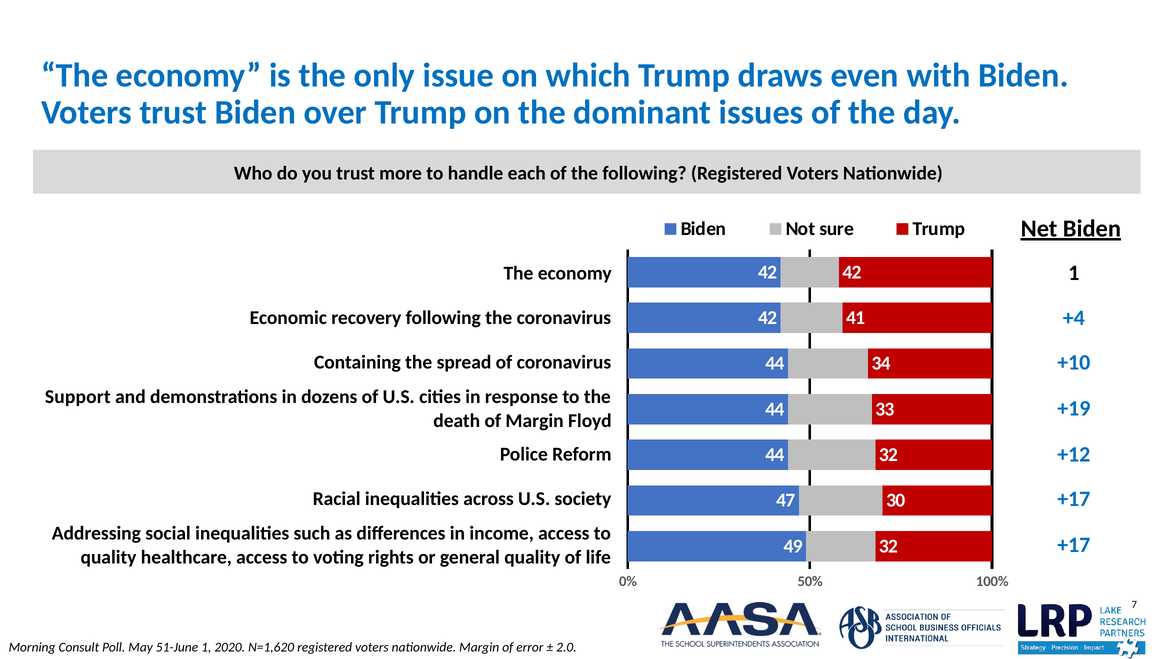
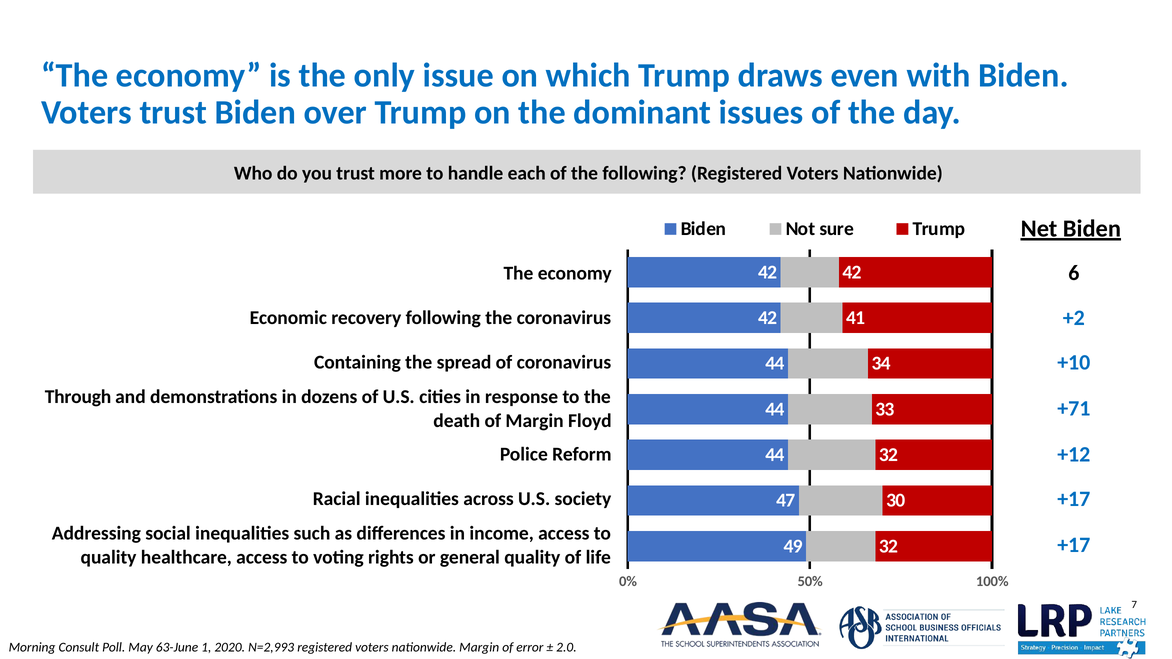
economy 1: 1 -> 6
+4: +4 -> +2
Support: Support -> Through
+19: +19 -> +71
51-June: 51-June -> 63-June
N=1,620: N=1,620 -> N=2,993
